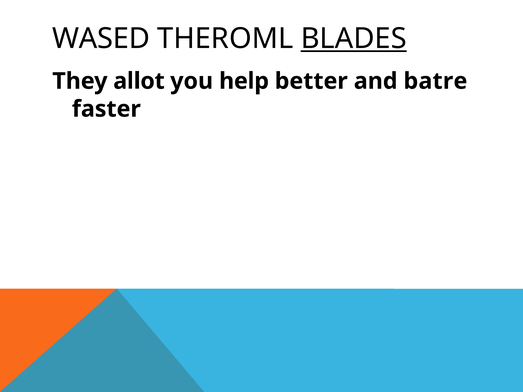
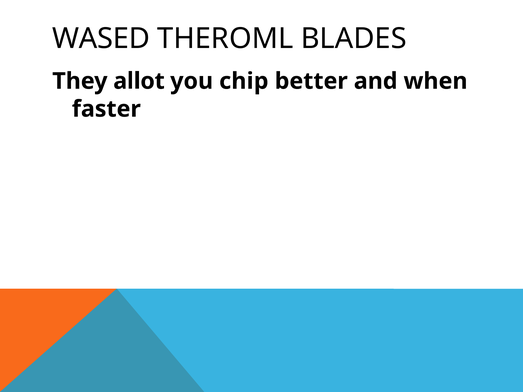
BLADES underline: present -> none
help: help -> chip
batre: batre -> when
